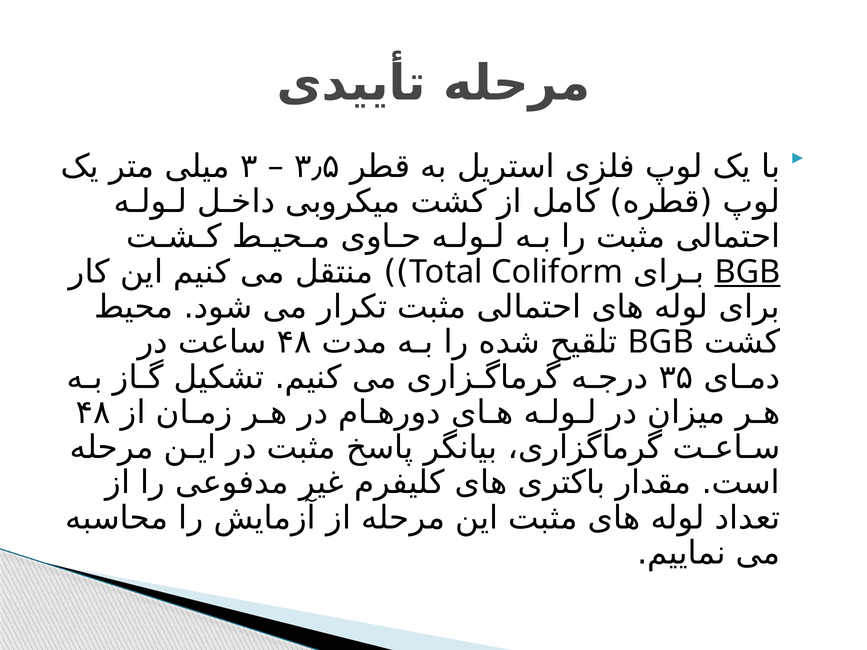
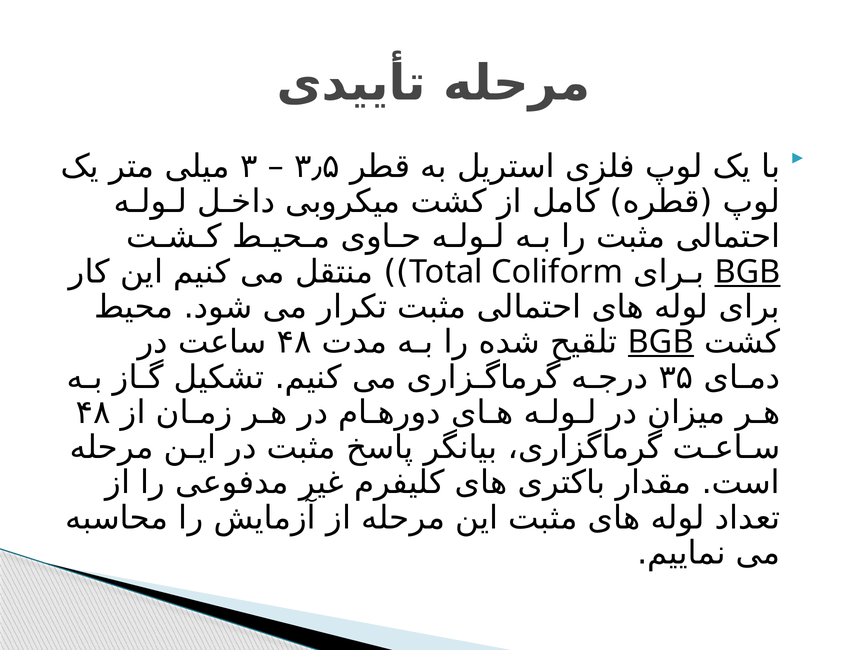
BGB at (661, 342) underline: none -> present
